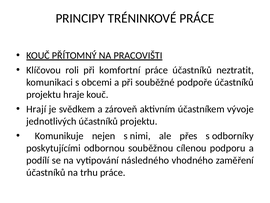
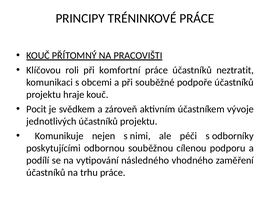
Hrají: Hrají -> Pocit
přes: přes -> péči
